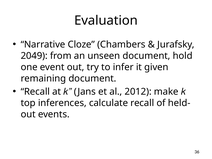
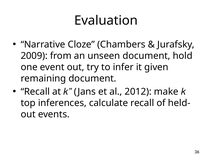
2049: 2049 -> 2009
